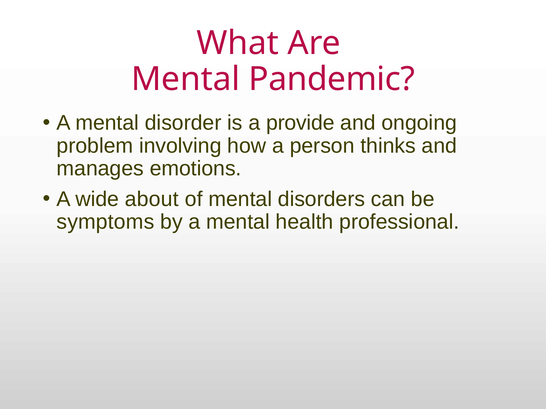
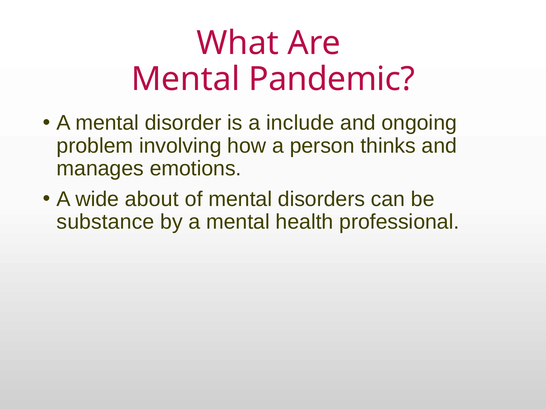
provide: provide -> include
symptoms: symptoms -> substance
